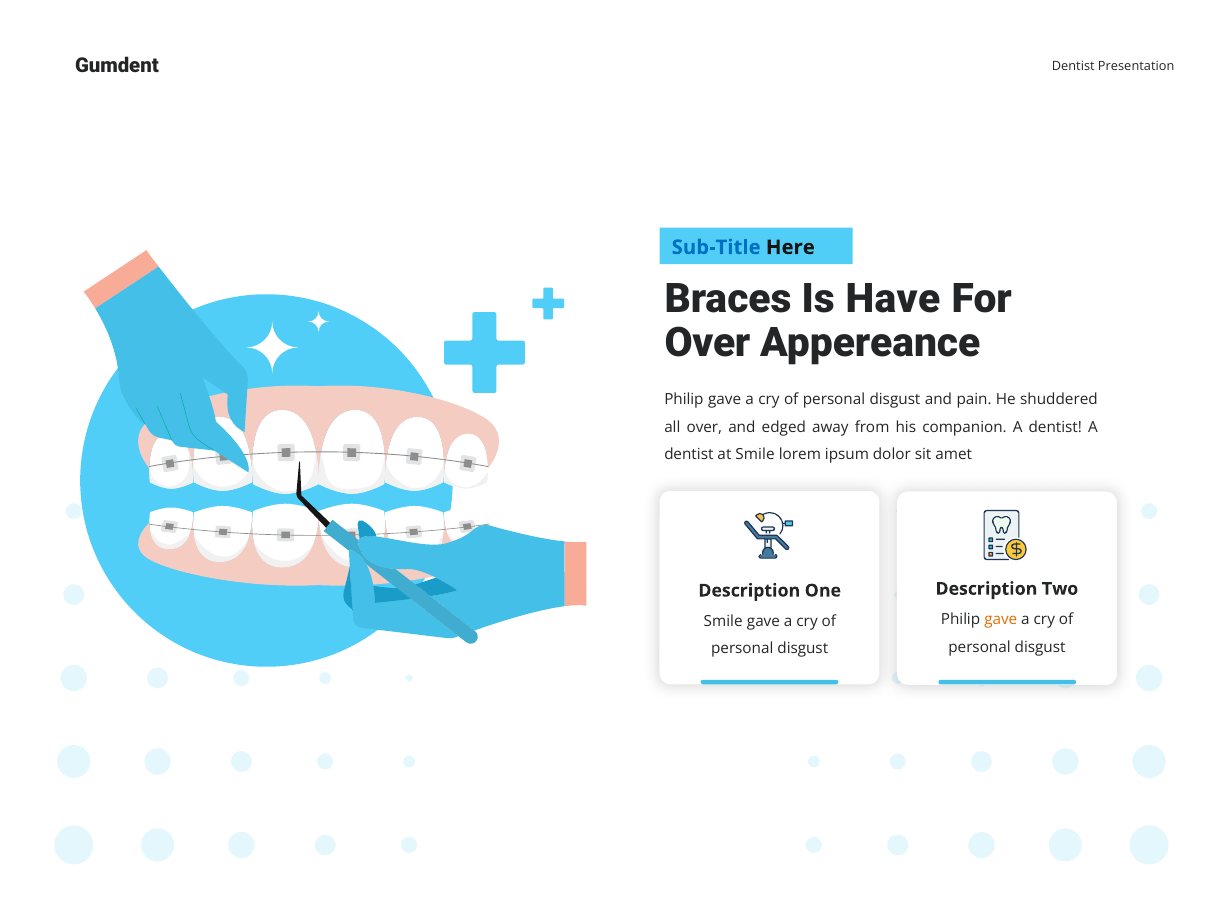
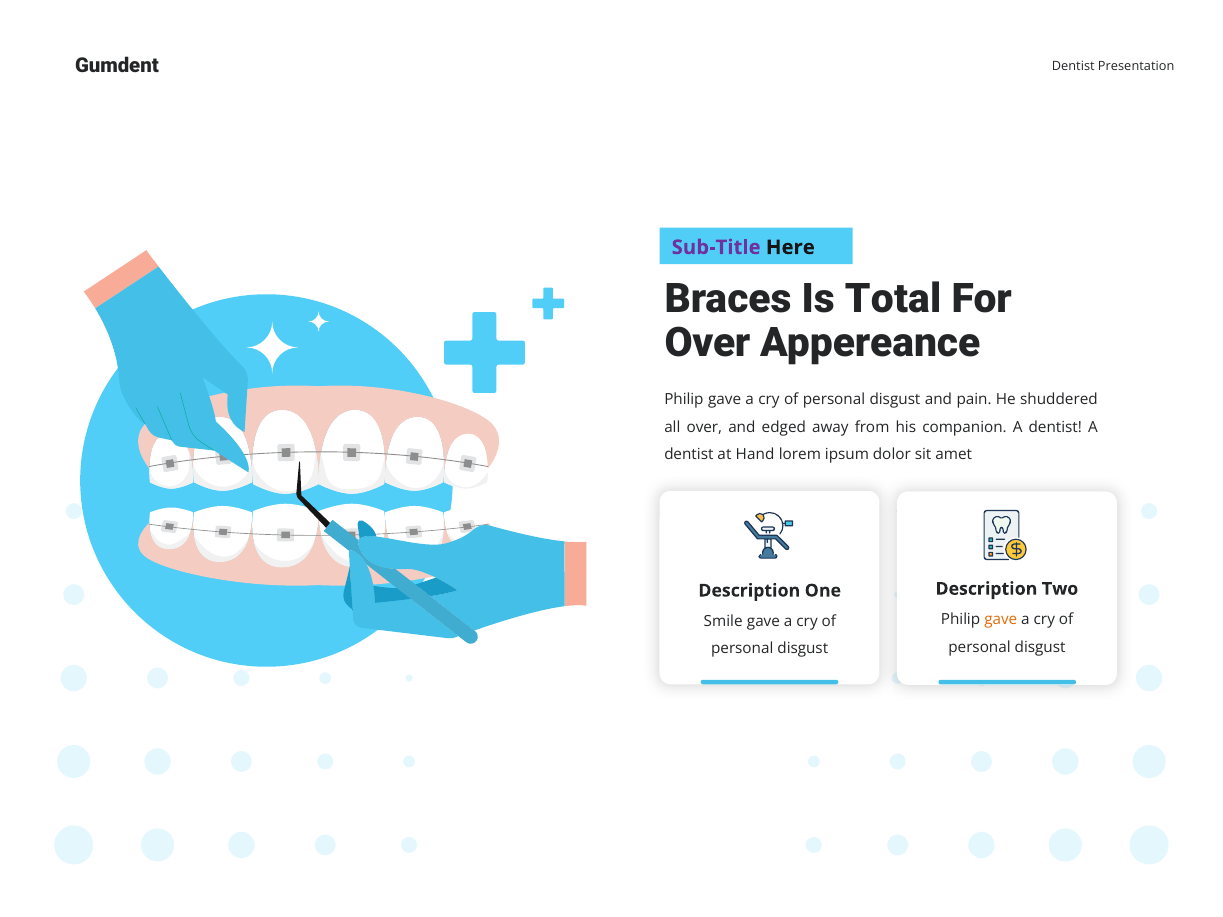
Sub-Title colour: blue -> purple
Have: Have -> Total
at Smile: Smile -> Hand
